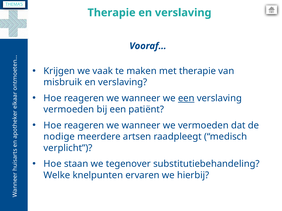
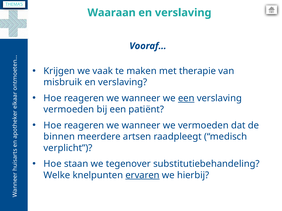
Therapie at (112, 13): Therapie -> Waaraan
nodige: nodige -> binnen
ervaren underline: none -> present
